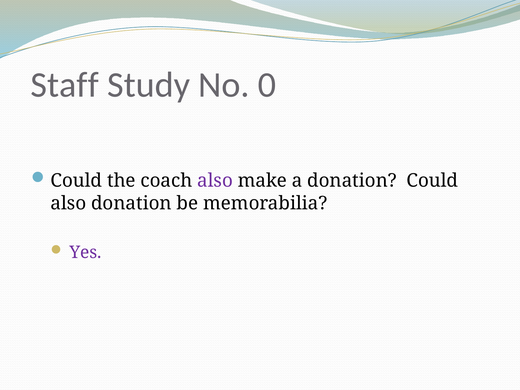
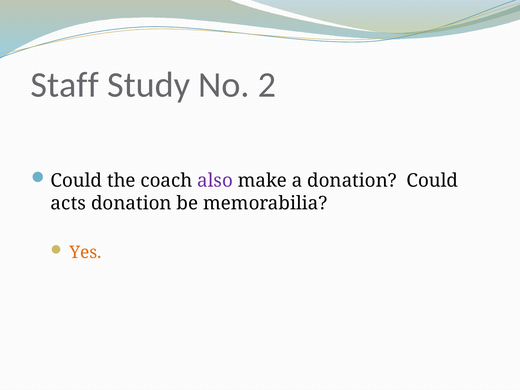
0: 0 -> 2
also at (68, 203): also -> acts
Yes colour: purple -> orange
